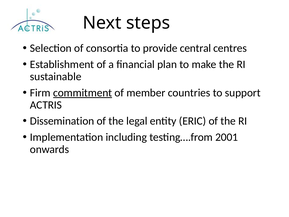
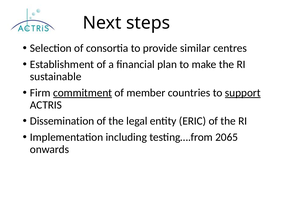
central: central -> similar
support underline: none -> present
2001: 2001 -> 2065
